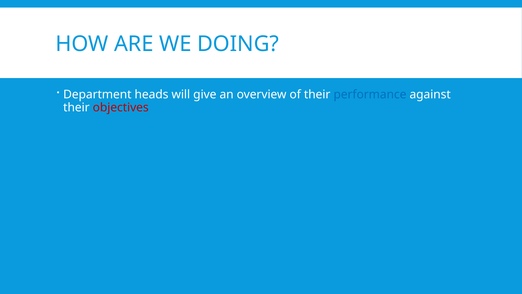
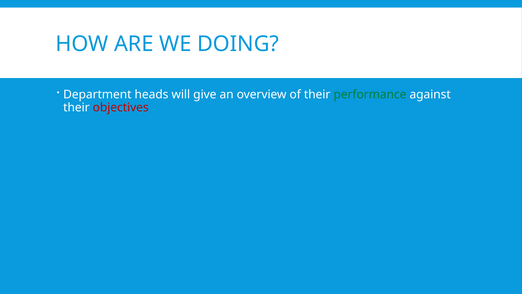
performance colour: blue -> green
